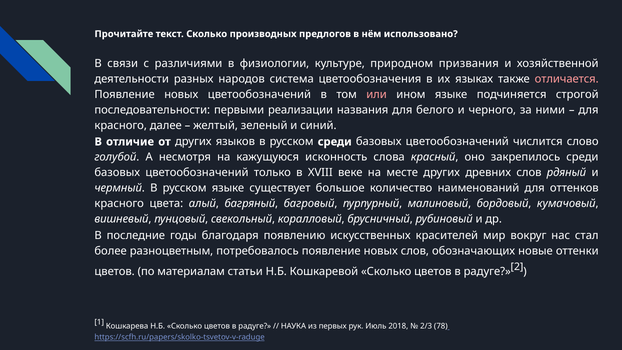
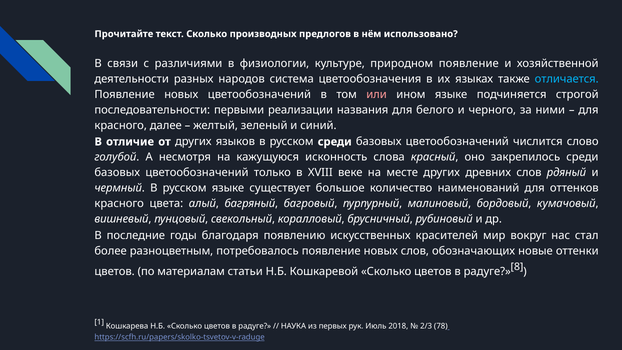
природном призвания: призвания -> появление
отличается colour: pink -> light blue
2: 2 -> 8
